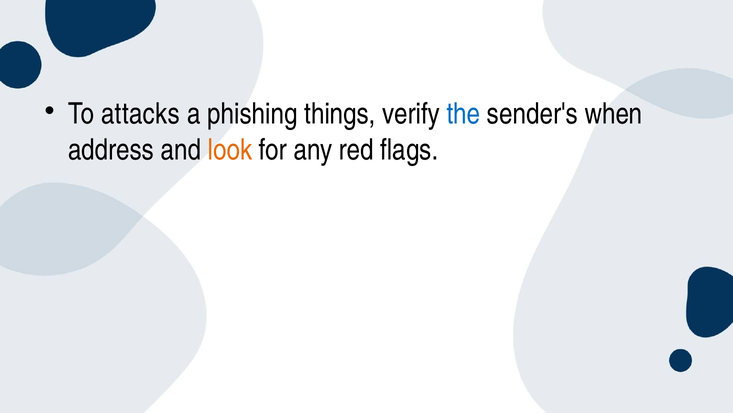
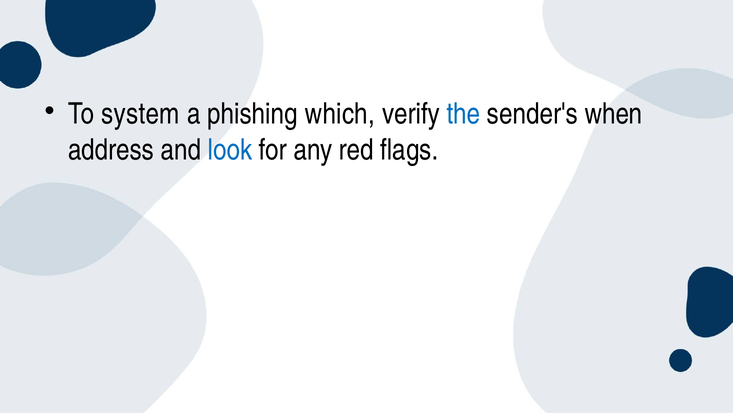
attacks: attacks -> system
things: things -> which
look colour: orange -> blue
